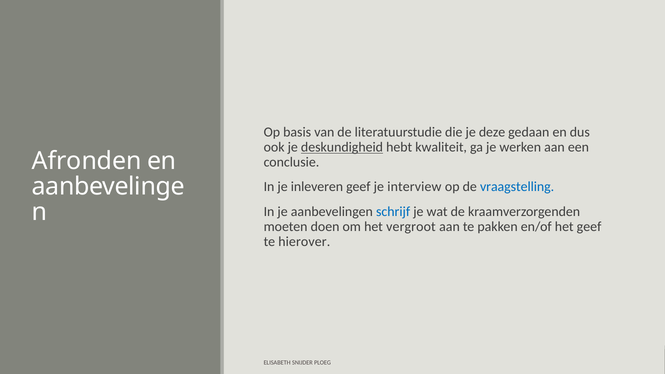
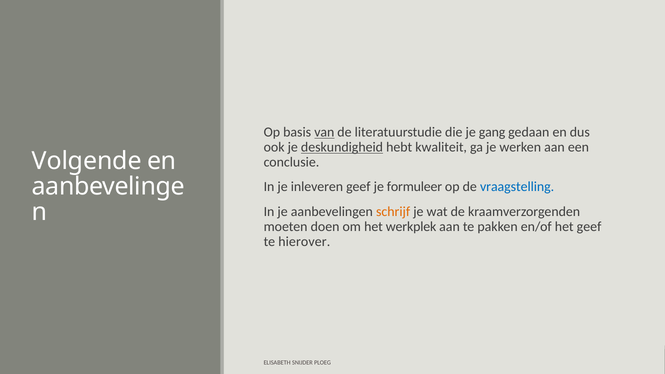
van underline: none -> present
deze: deze -> gang
Afronden: Afronden -> Volgende
interview: interview -> formuleer
schrijf colour: blue -> orange
vergroot: vergroot -> werkplek
